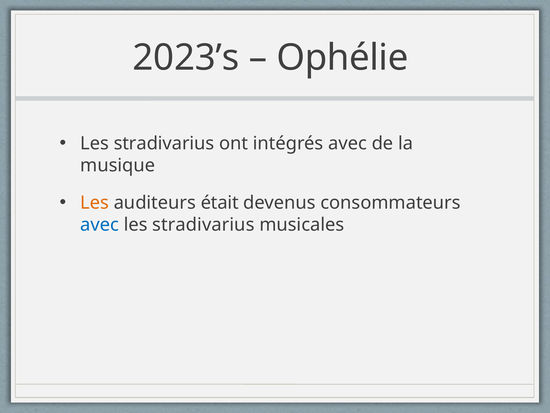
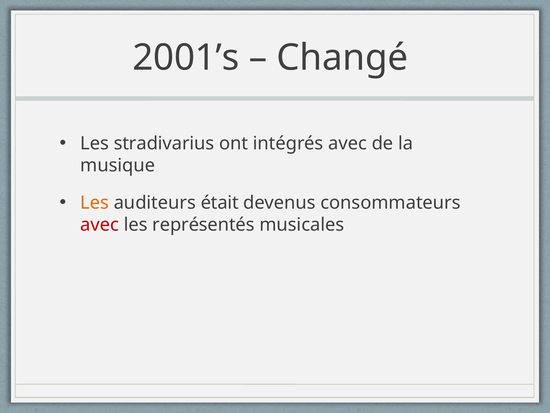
2023’s: 2023’s -> 2001’s
Ophélie: Ophélie -> Changé
avec at (100, 225) colour: blue -> red
stradivarius at (203, 225): stradivarius -> représentés
